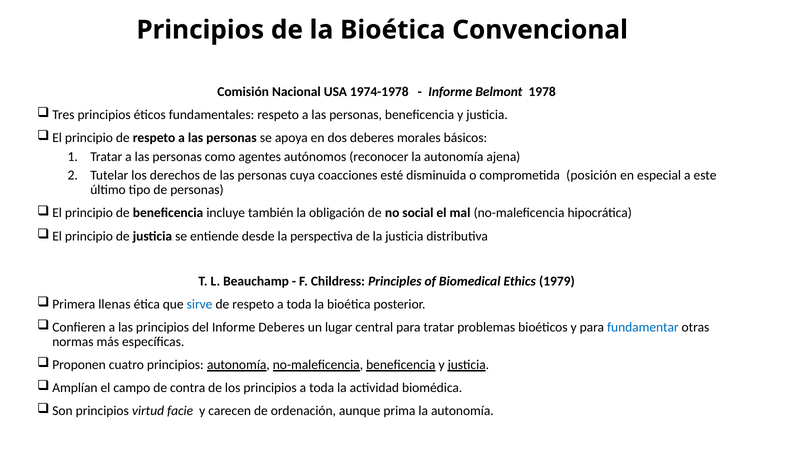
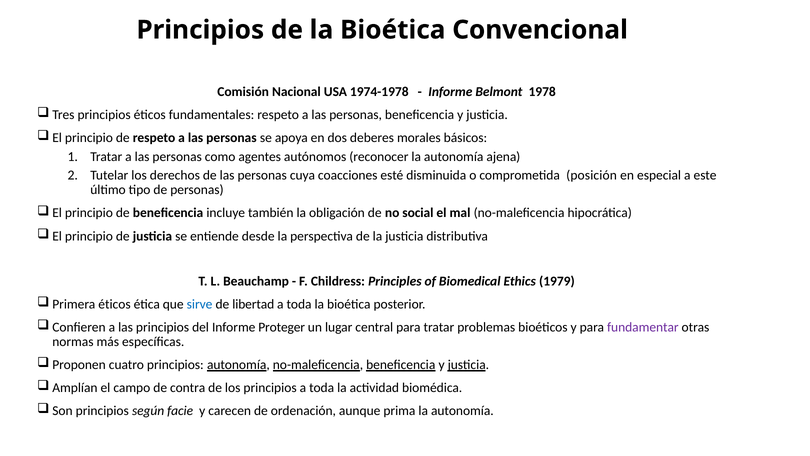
llenas at (114, 304): llenas -> éticos
respeto at (253, 304): respeto -> libertad
Informe Deberes: Deberes -> Proteger
fundamentar colour: blue -> purple
virtud: virtud -> según
